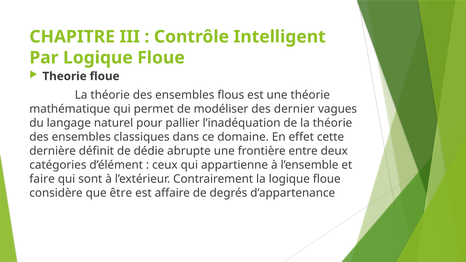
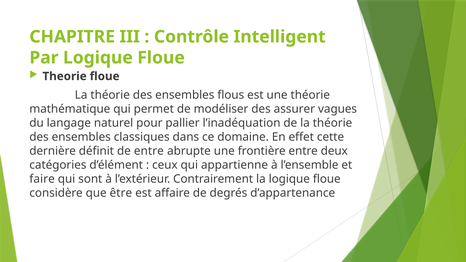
dernier: dernier -> assurer
de dédie: dédie -> entre
